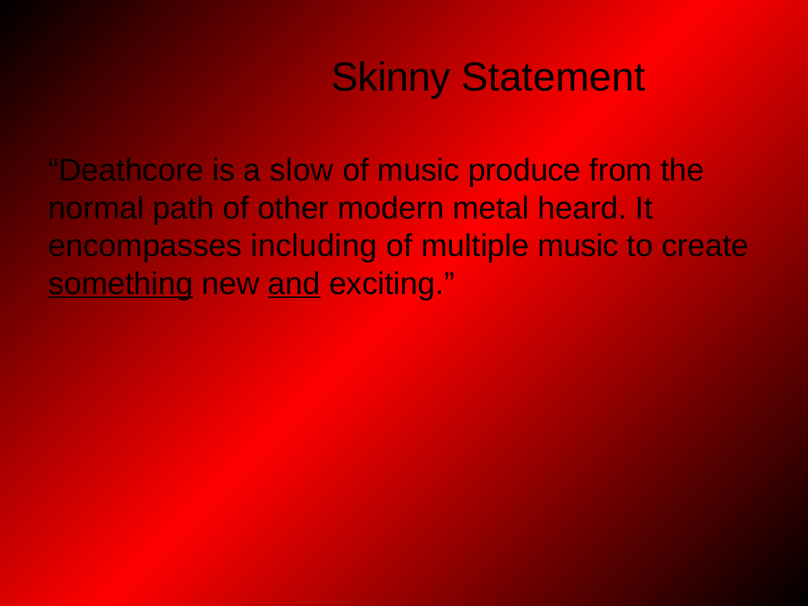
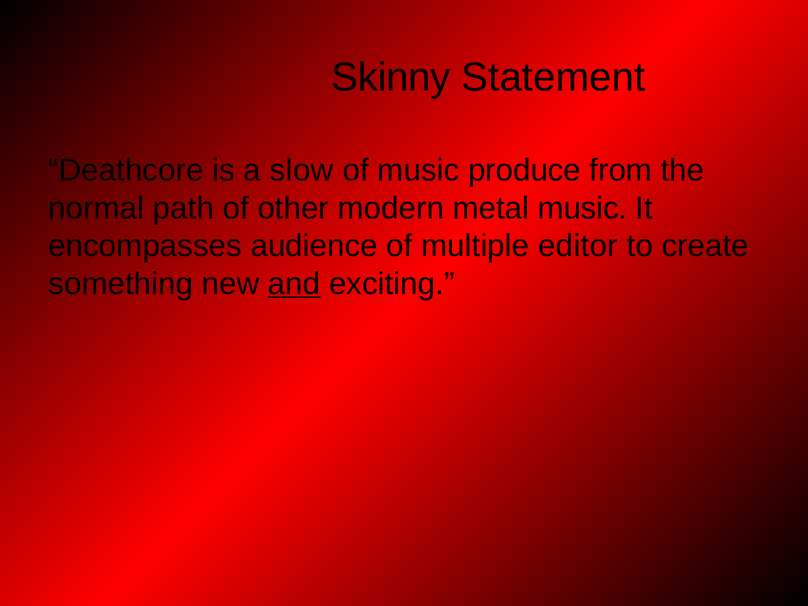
metal heard: heard -> music
including: including -> audience
multiple music: music -> editor
something underline: present -> none
